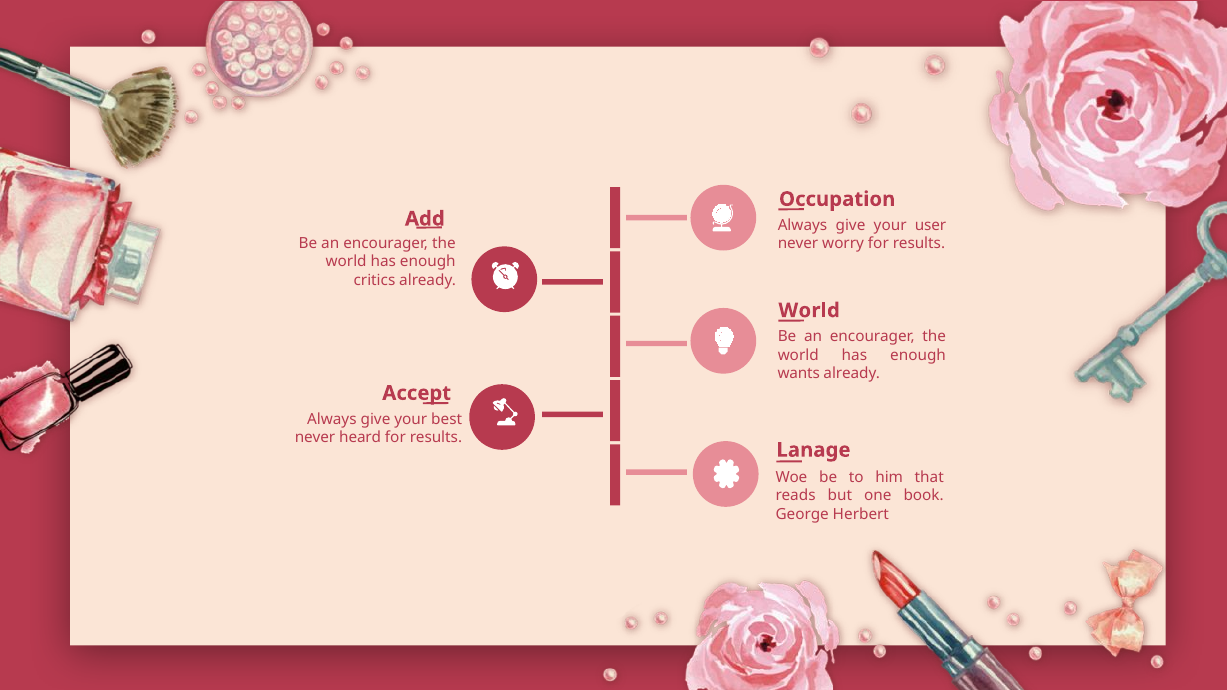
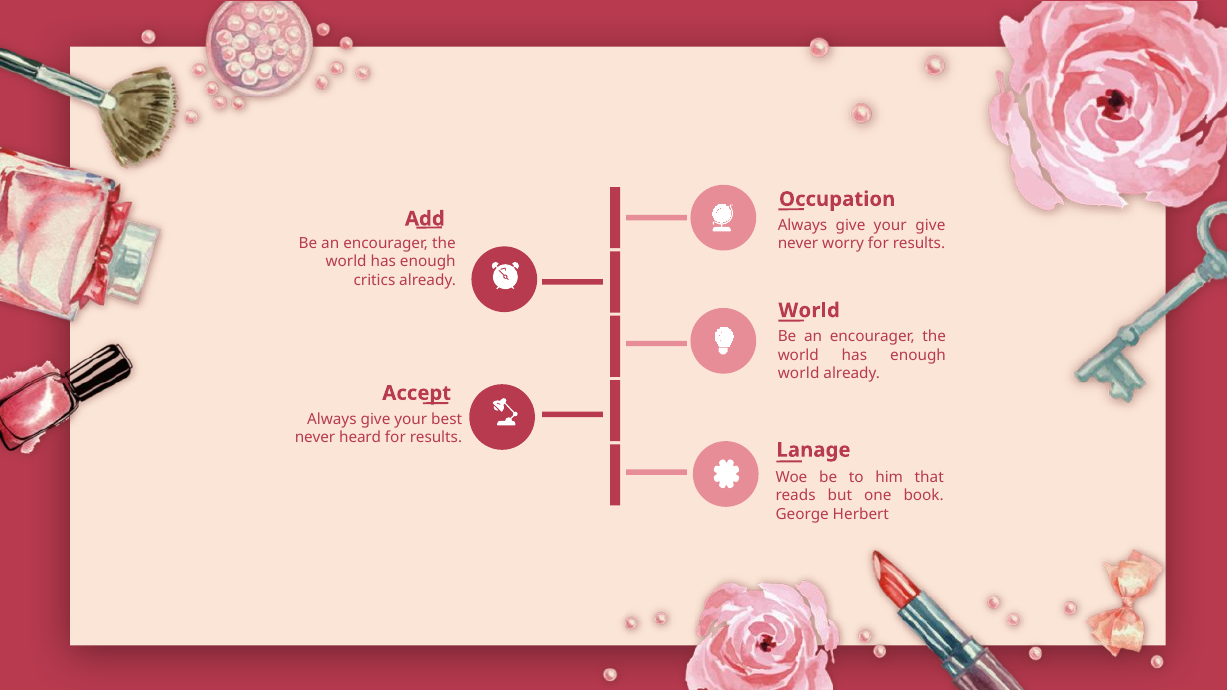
your user: user -> give
wants at (799, 373): wants -> world
